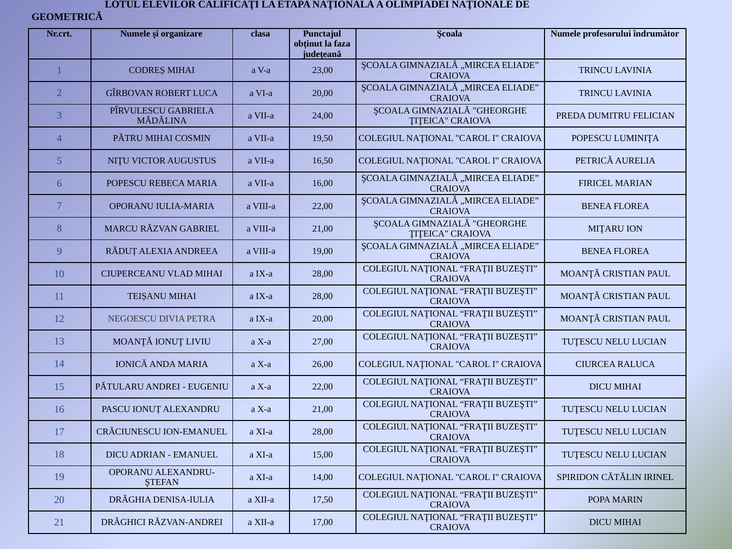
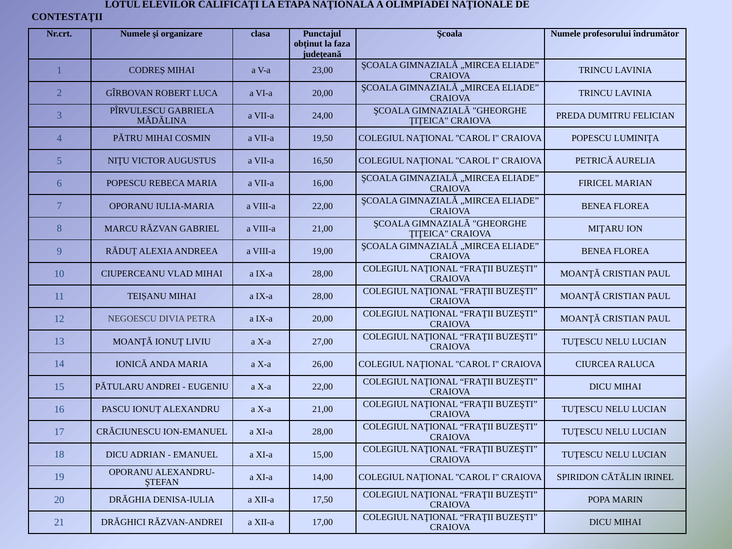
GEOMETRICĂ: GEOMETRICĂ -> CONTESTAŢII
